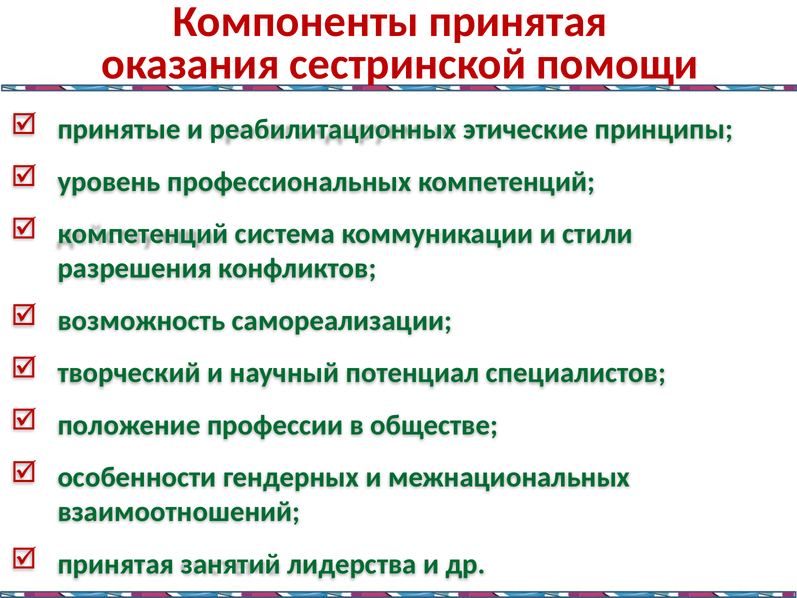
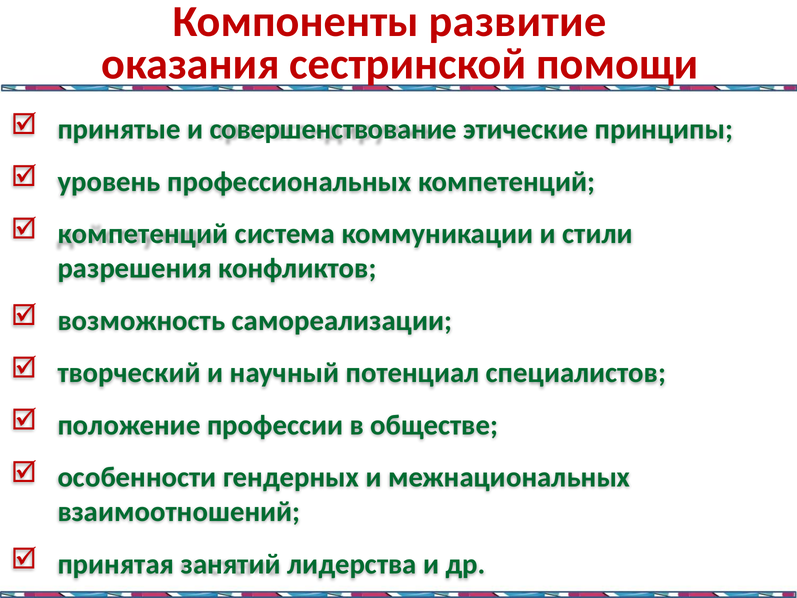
Компоненты принятая: принятая -> развитие
реабилитационных: реабилитационных -> совершенствование
